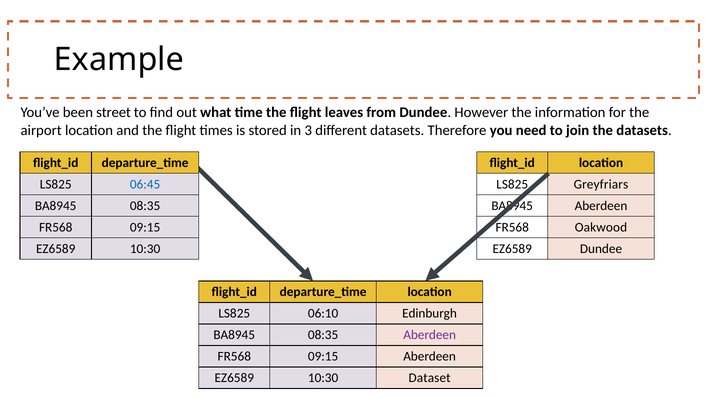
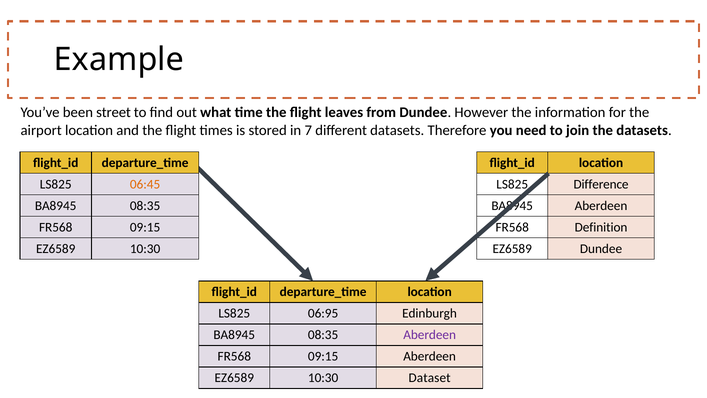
3: 3 -> 7
06:45 colour: blue -> orange
Greyfriars: Greyfriars -> Difference
Oakwood: Oakwood -> Definition
06:10: 06:10 -> 06:95
